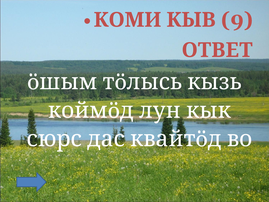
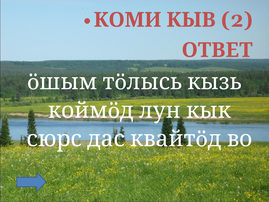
9: 9 -> 2
